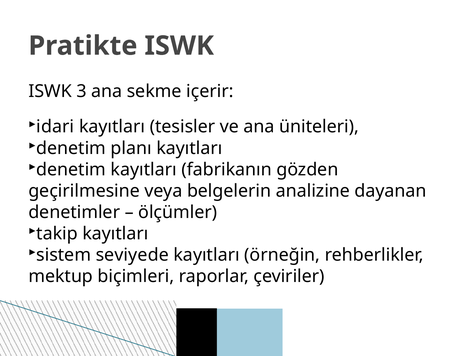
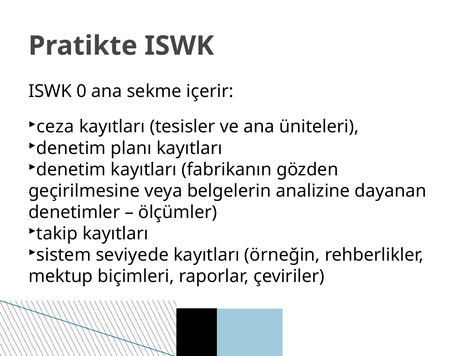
3: 3 -> 0
idari: idari -> ceza
